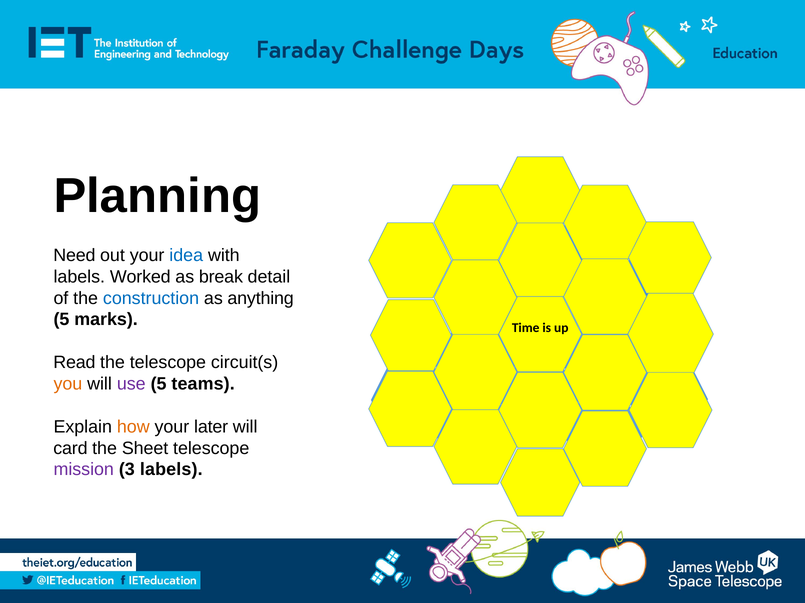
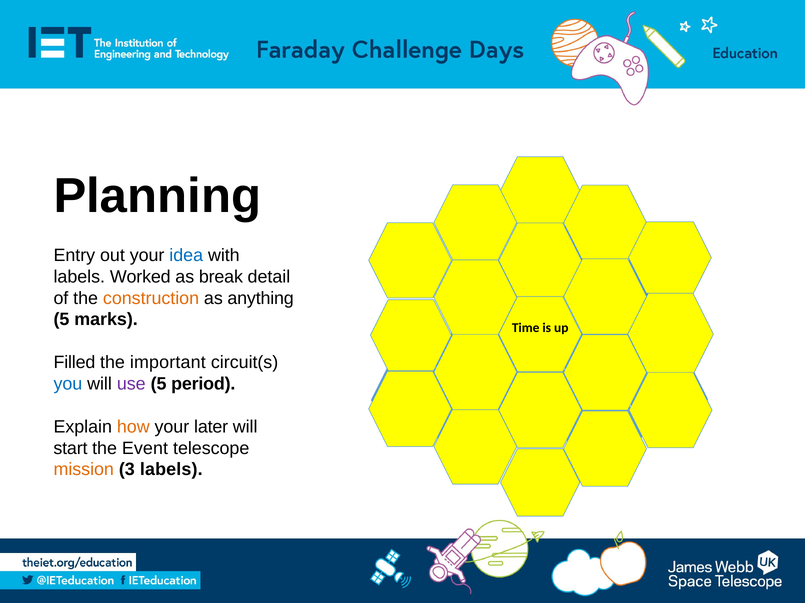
Need: Need -> Entry
construction colour: blue -> orange
Read: Read -> Filled
the telescope: telescope -> important
you colour: orange -> blue
teams: teams -> period
card: card -> start
Sheet: Sheet -> Event
mission colour: purple -> orange
